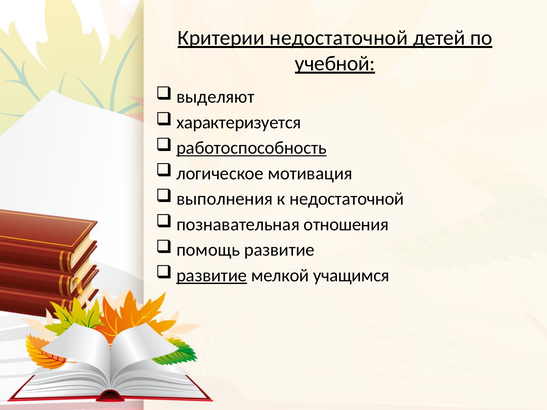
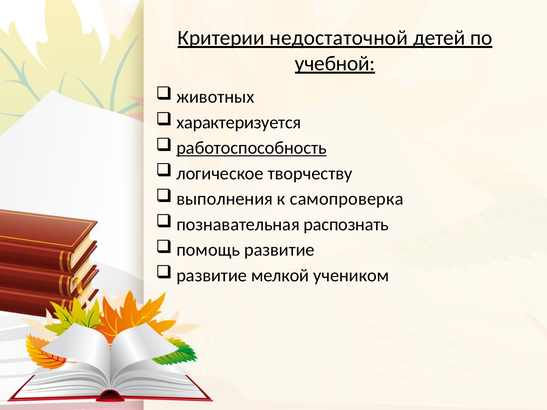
выделяют: выделяют -> животных
мотивация: мотивация -> творчеству
к недостаточной: недостаточной -> самопроверка
отношения: отношения -> распознать
развитие at (212, 276) underline: present -> none
учащимся: учащимся -> учеником
